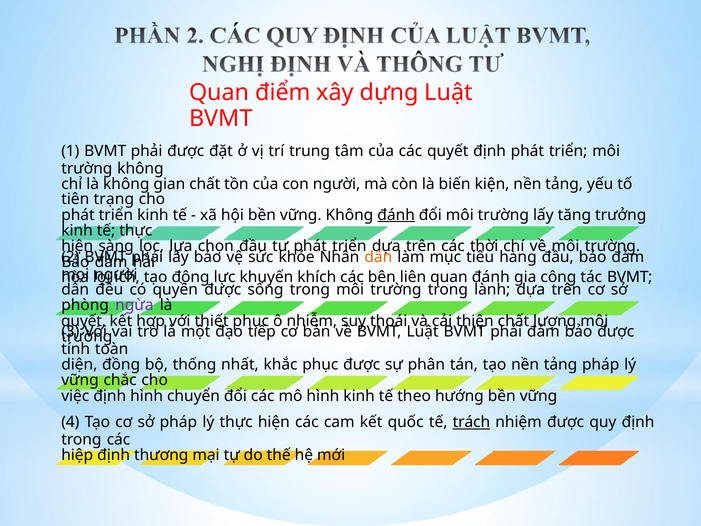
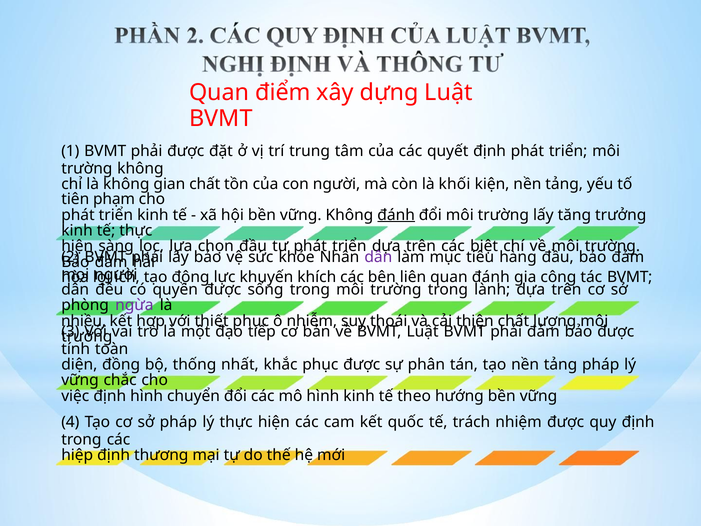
biến: biến -> khối
trạng: trạng -> phạm
thời: thời -> biệt
dân at (378, 257) colour: orange -> purple
quyết at (84, 321): quyết -> nhiều
trách underline: present -> none
